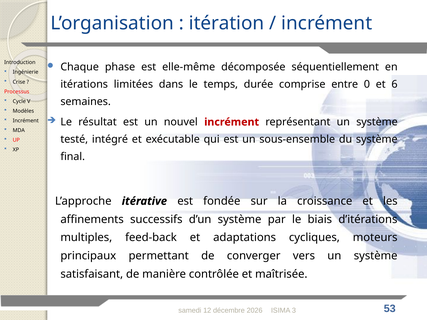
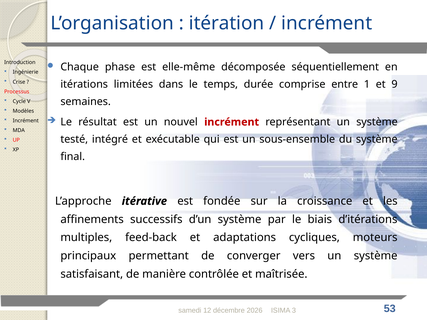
0: 0 -> 1
6: 6 -> 9
